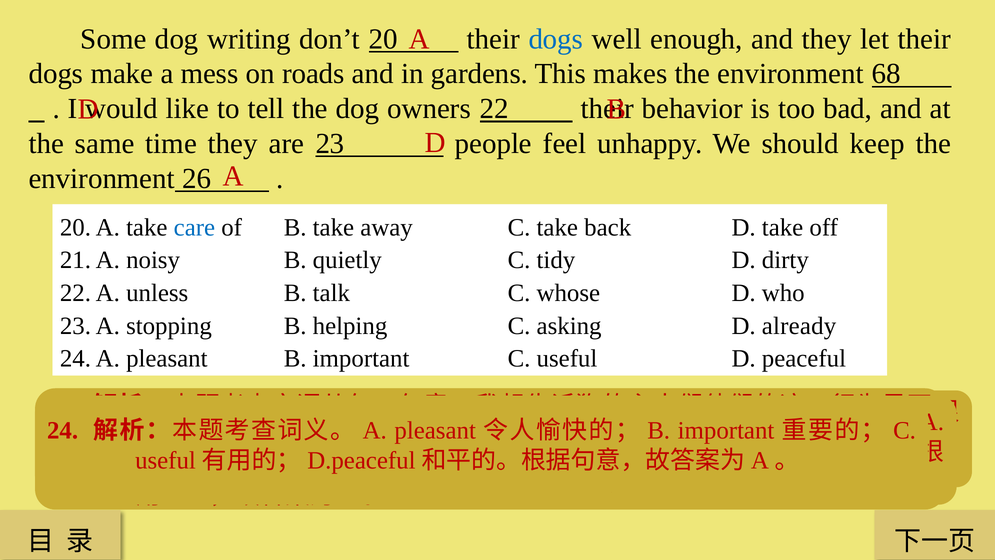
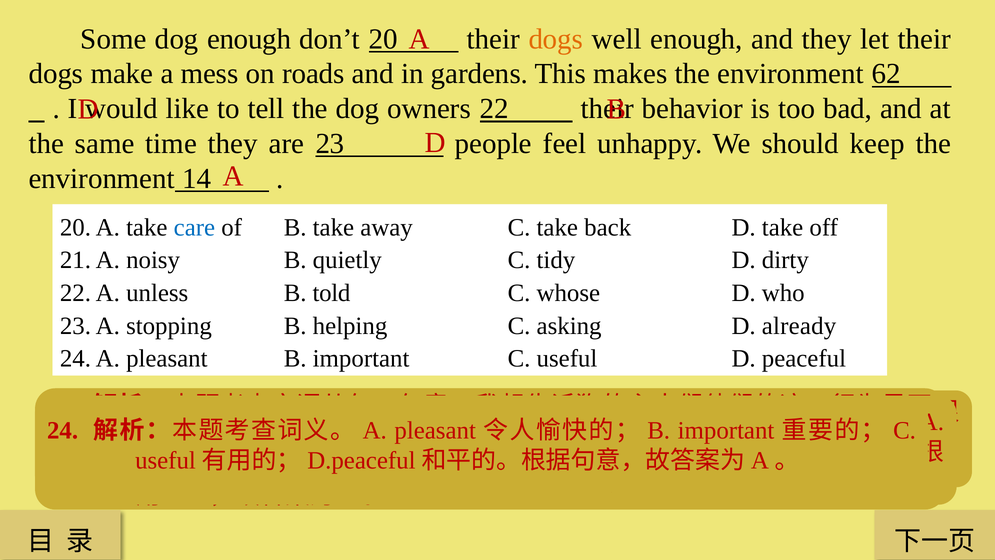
dog writing: writing -> enough
dogs at (556, 39) colour: blue -> orange
68: 68 -> 62
26: 26 -> 14
talk: talk -> told
